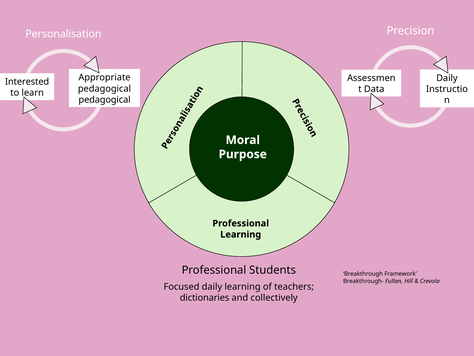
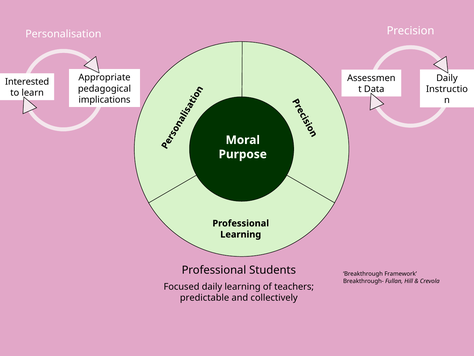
pedagogical at (105, 100): pedagogical -> implications
dictionaries: dictionaries -> predictable
